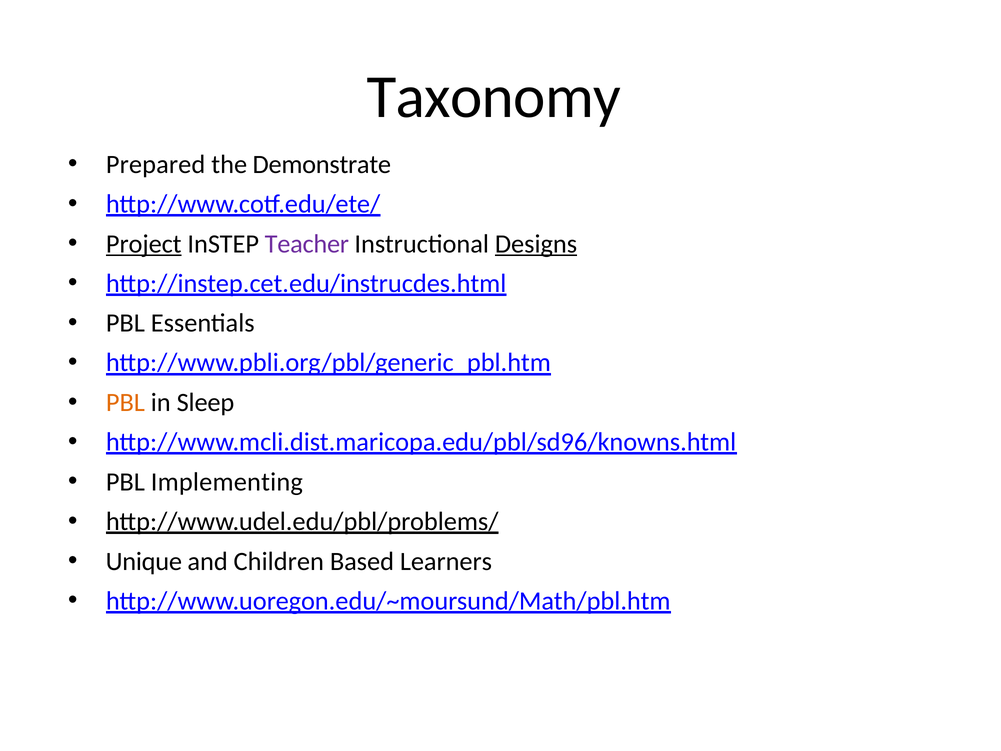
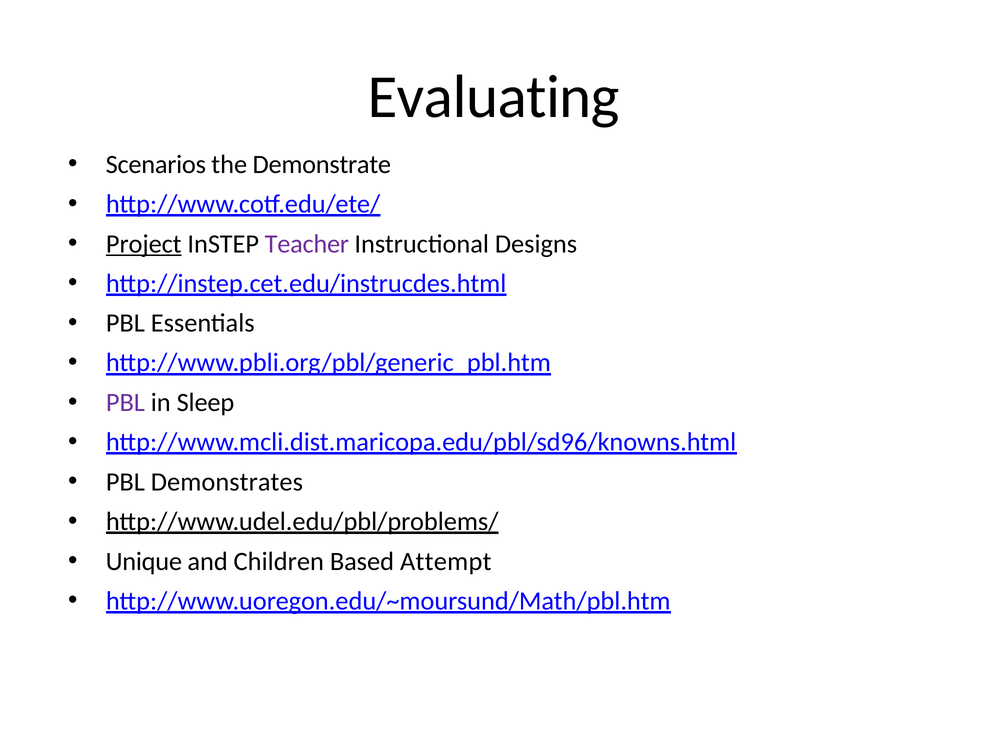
Taxonomy: Taxonomy -> Evaluating
Prepared: Prepared -> Scenarios
Designs underline: present -> none
PBL at (125, 402) colour: orange -> purple
Implementing: Implementing -> Demonstrates
Learners: Learners -> Attempt
